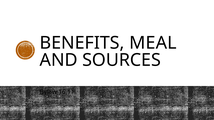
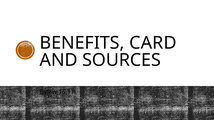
MEAL: MEAL -> CARD
